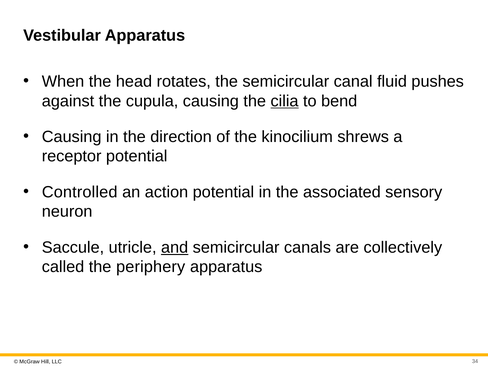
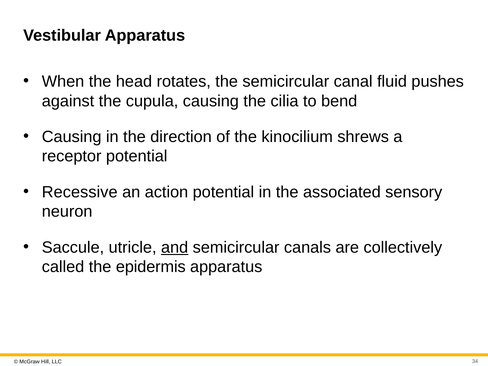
cilia underline: present -> none
Controlled: Controlled -> Recessive
periphery: periphery -> epidermis
